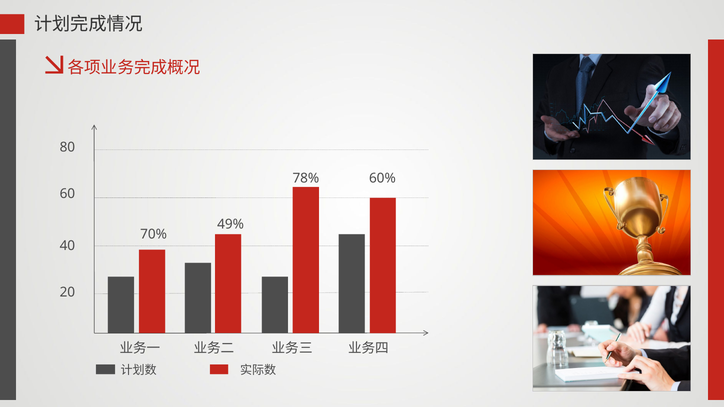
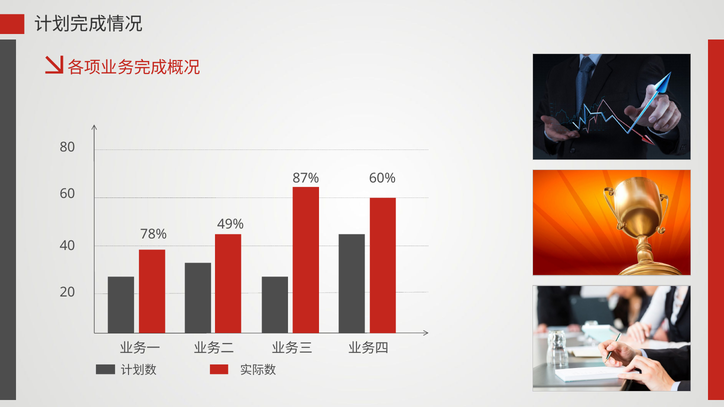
78%: 78% -> 87%
70%: 70% -> 78%
